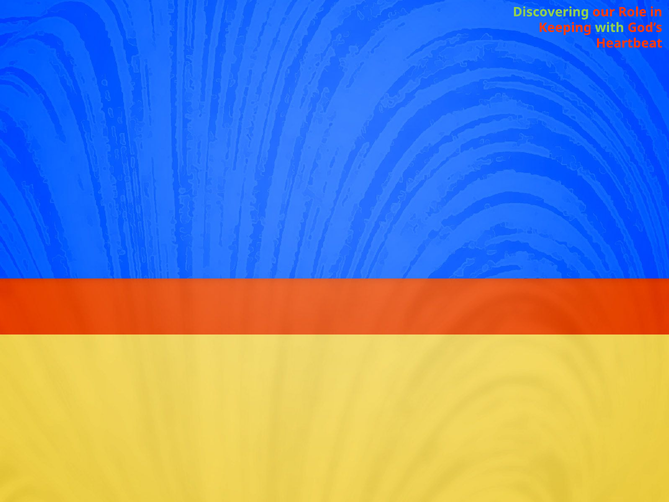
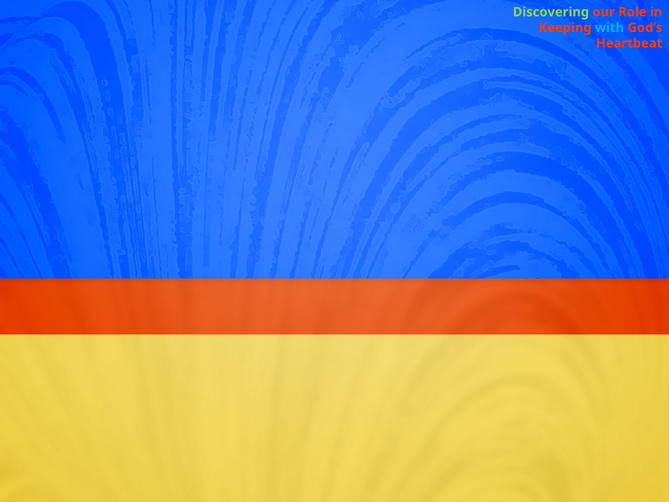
with colour: light green -> light blue
